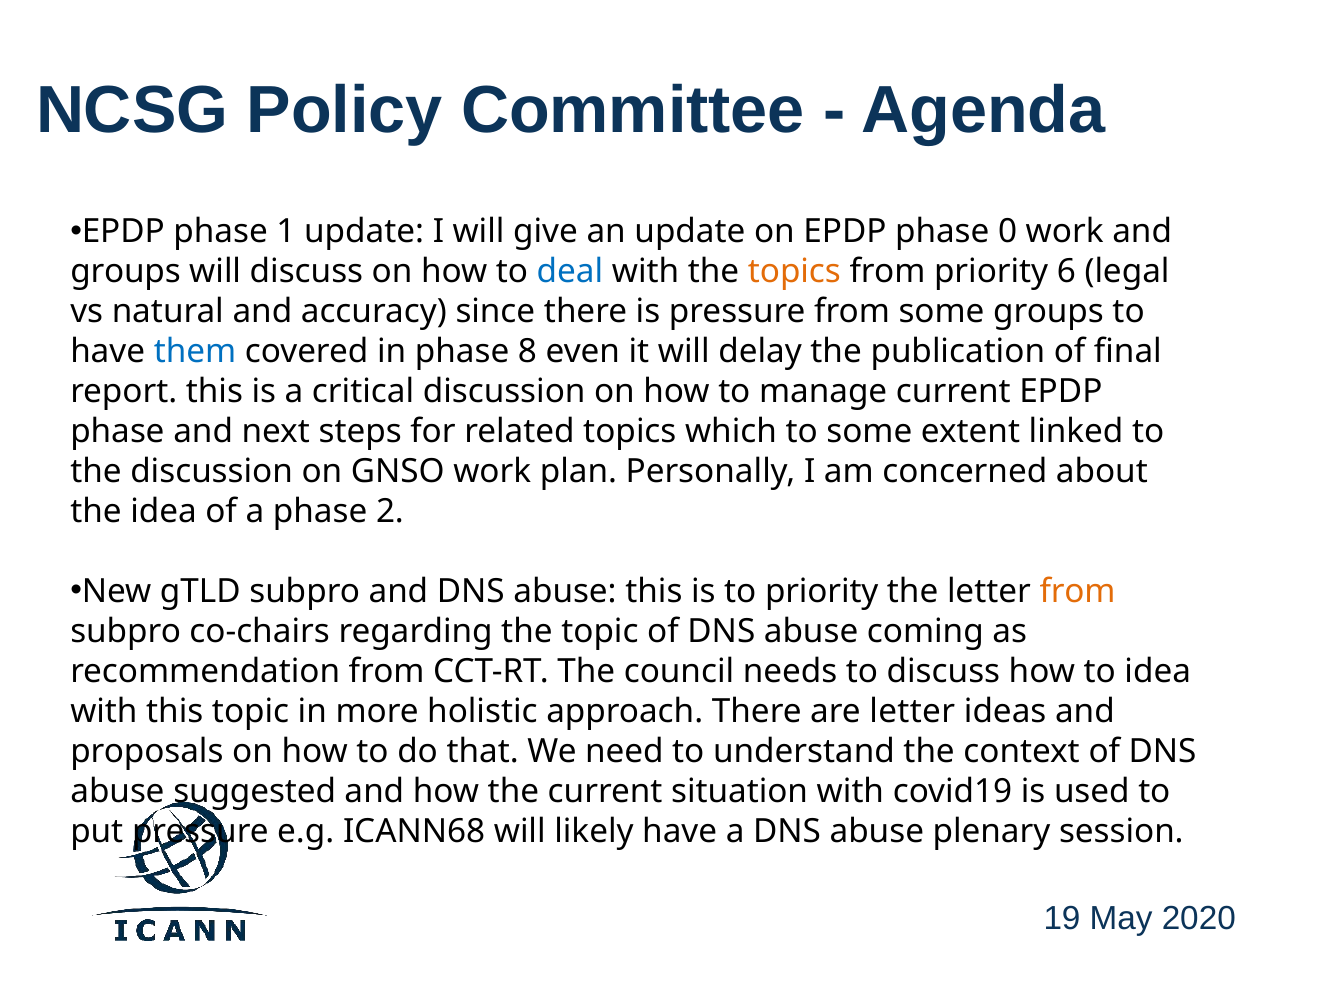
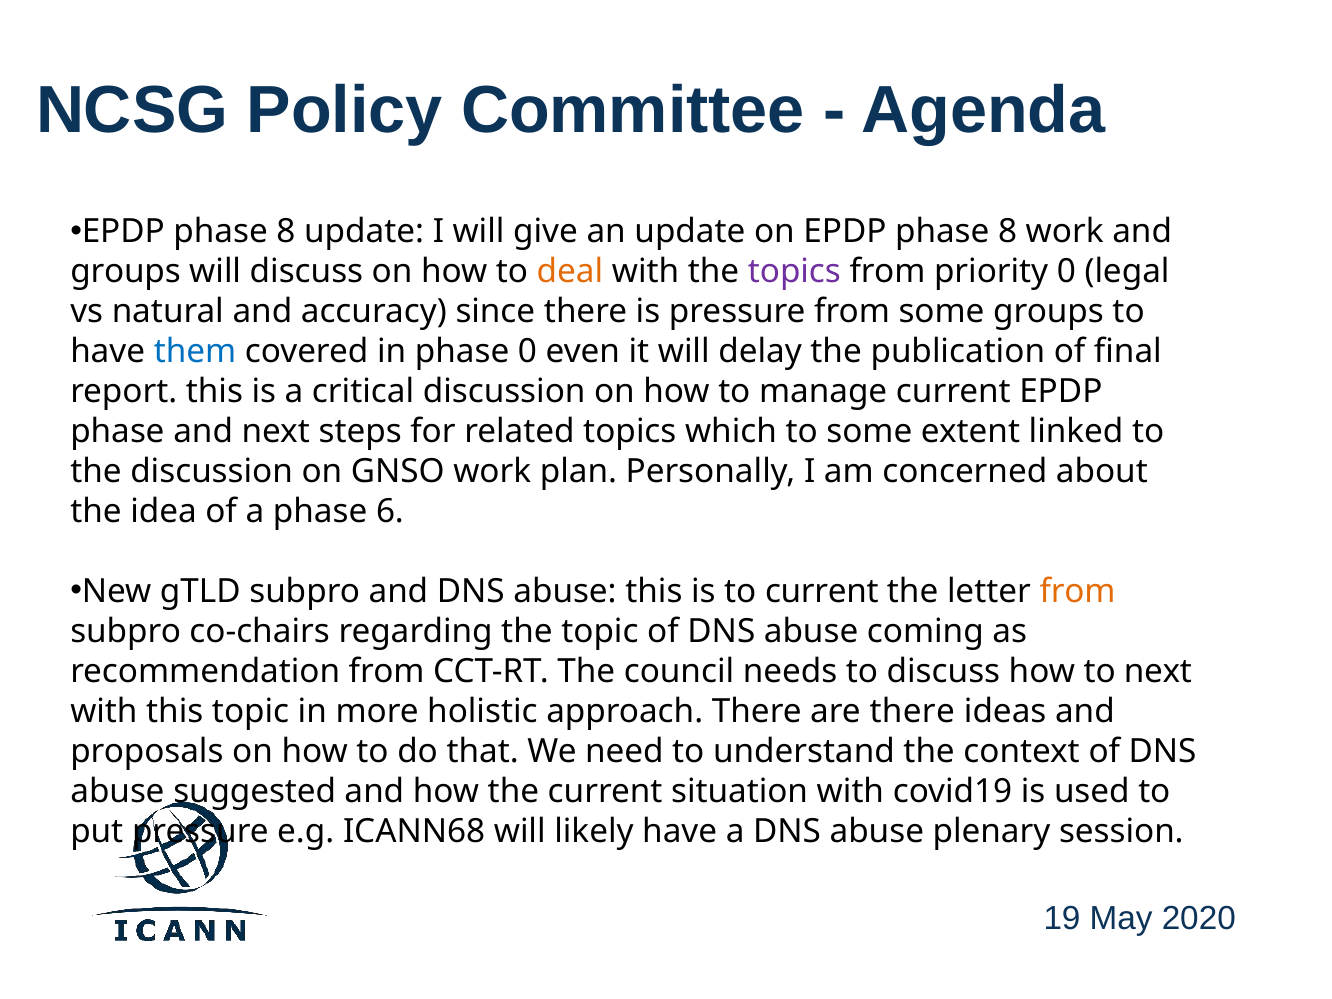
1 at (286, 232): 1 -> 8
on EPDP phase 0: 0 -> 8
deal colour: blue -> orange
topics at (794, 272) colour: orange -> purple
priority 6: 6 -> 0
phase 8: 8 -> 0
2: 2 -> 6
to priority: priority -> current
to idea: idea -> next
are letter: letter -> there
